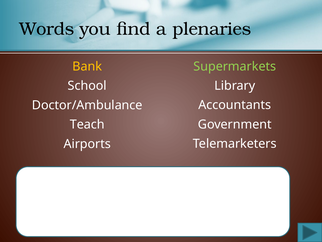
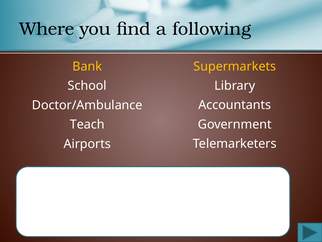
Words: Words -> Where
plenaries: plenaries -> following
Supermarkets colour: light green -> yellow
